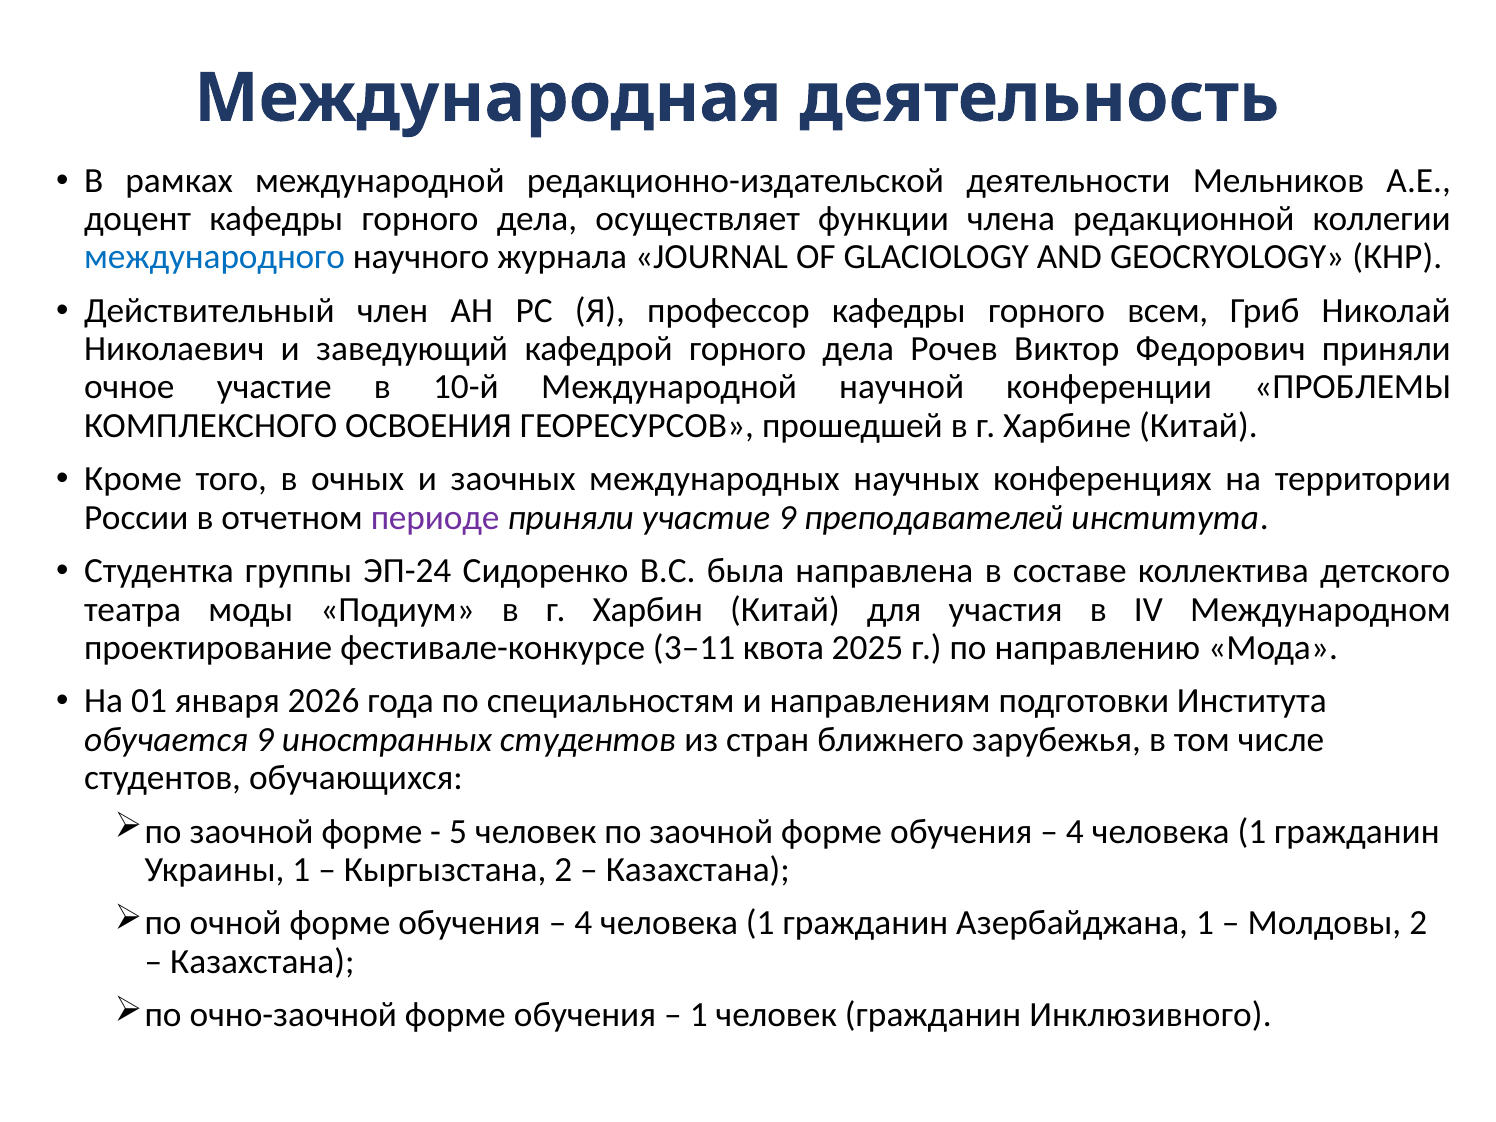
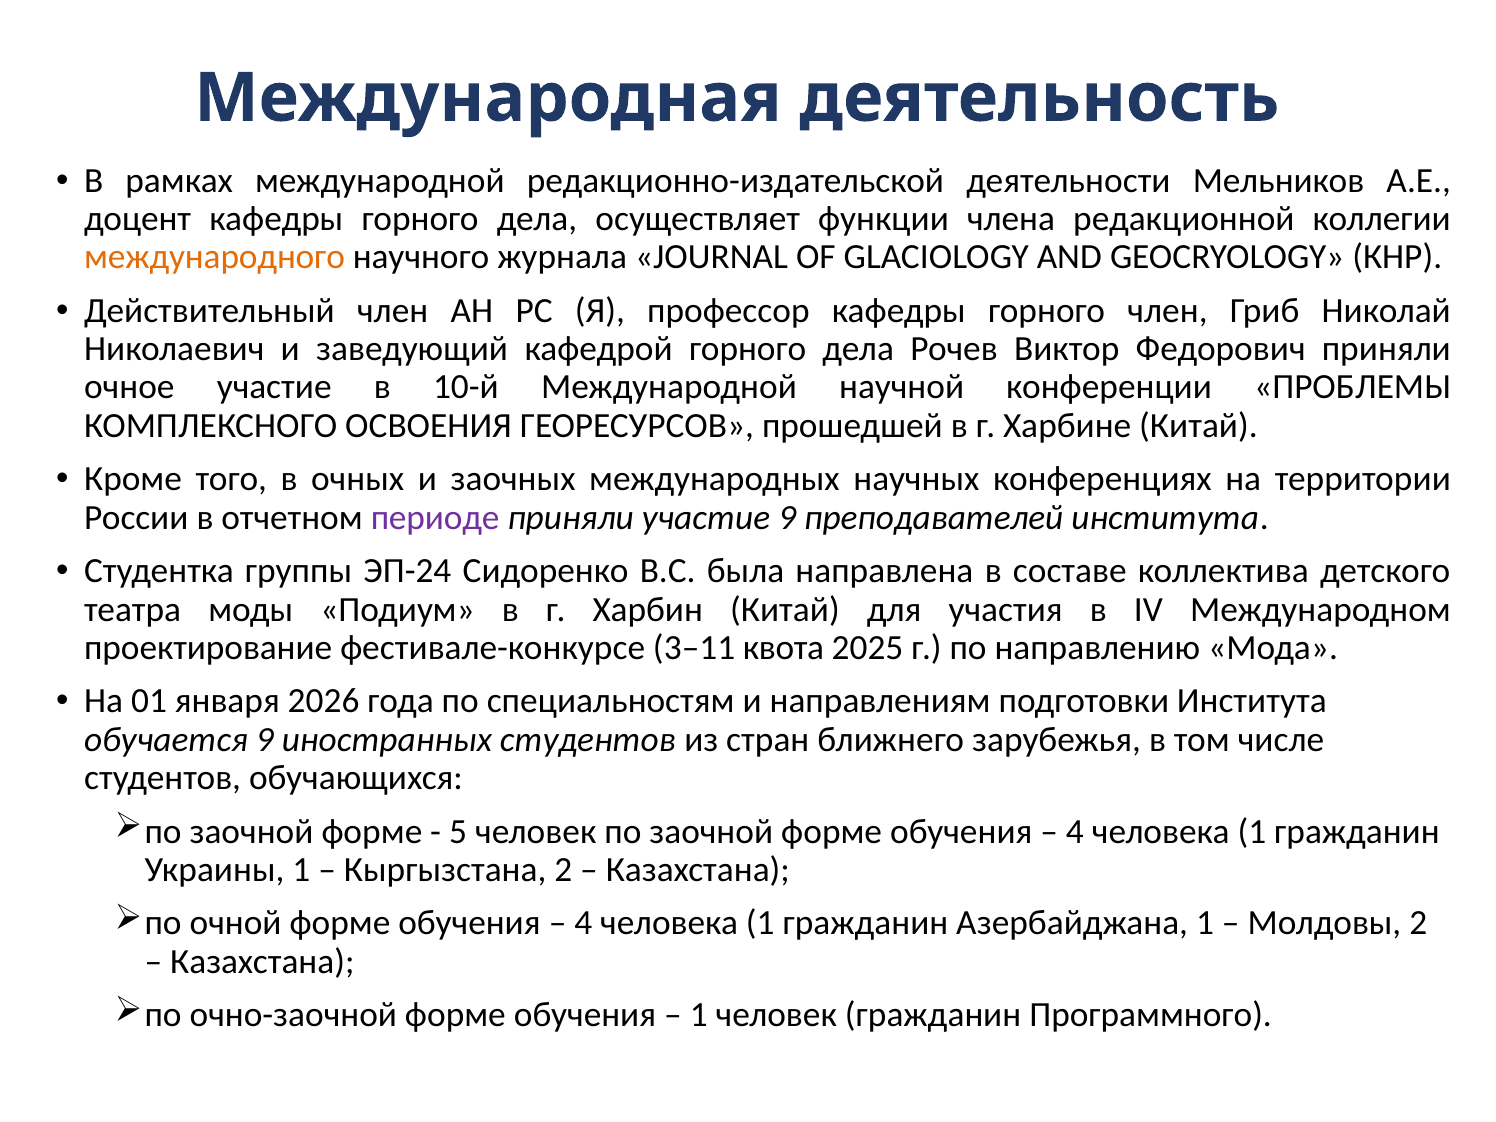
международного colour: blue -> orange
горного всем: всем -> член
Инклюзивного: Инклюзивного -> Программного
